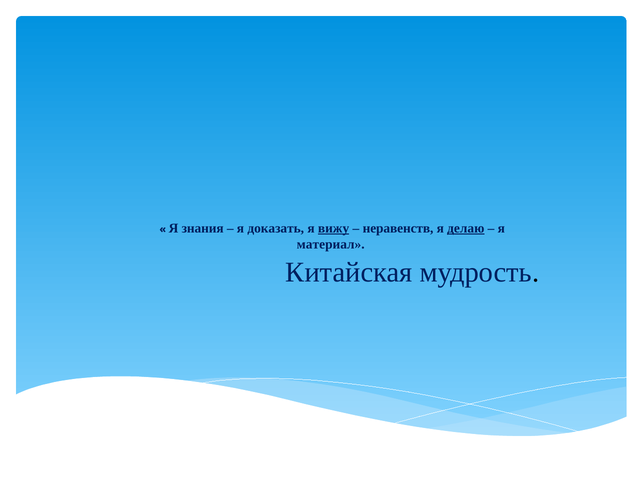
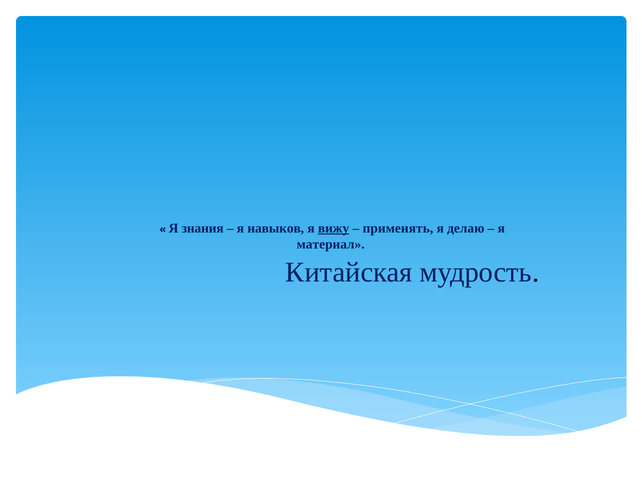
доказать: доказать -> навыков
неравенств: неравенств -> применять
делаю underline: present -> none
